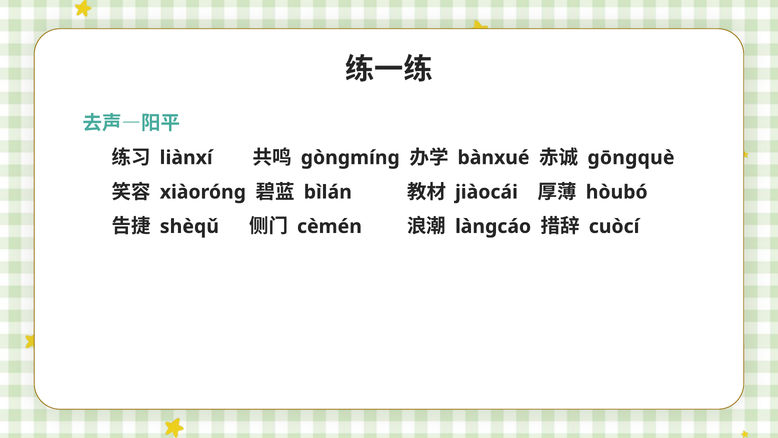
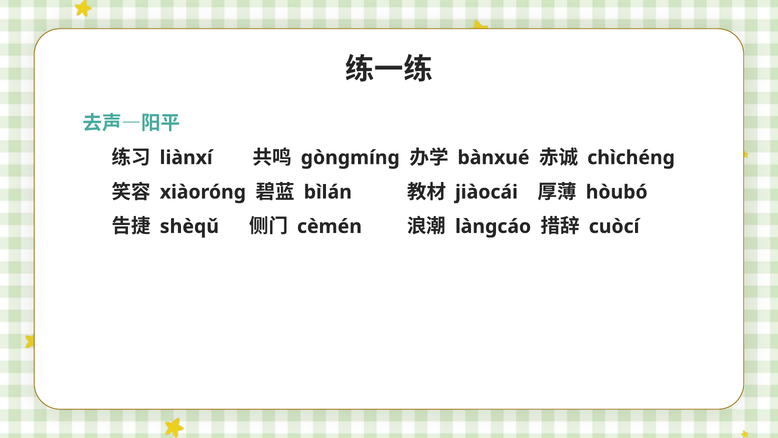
ɡōnɡquè: ɡōnɡquè -> chìchénɡ
